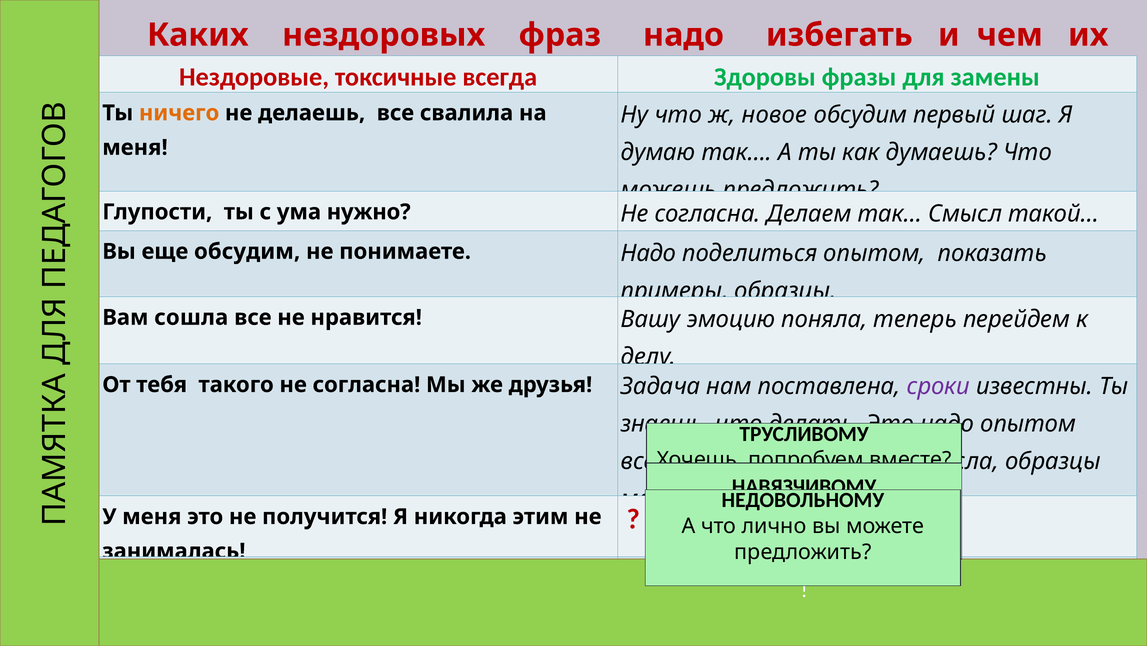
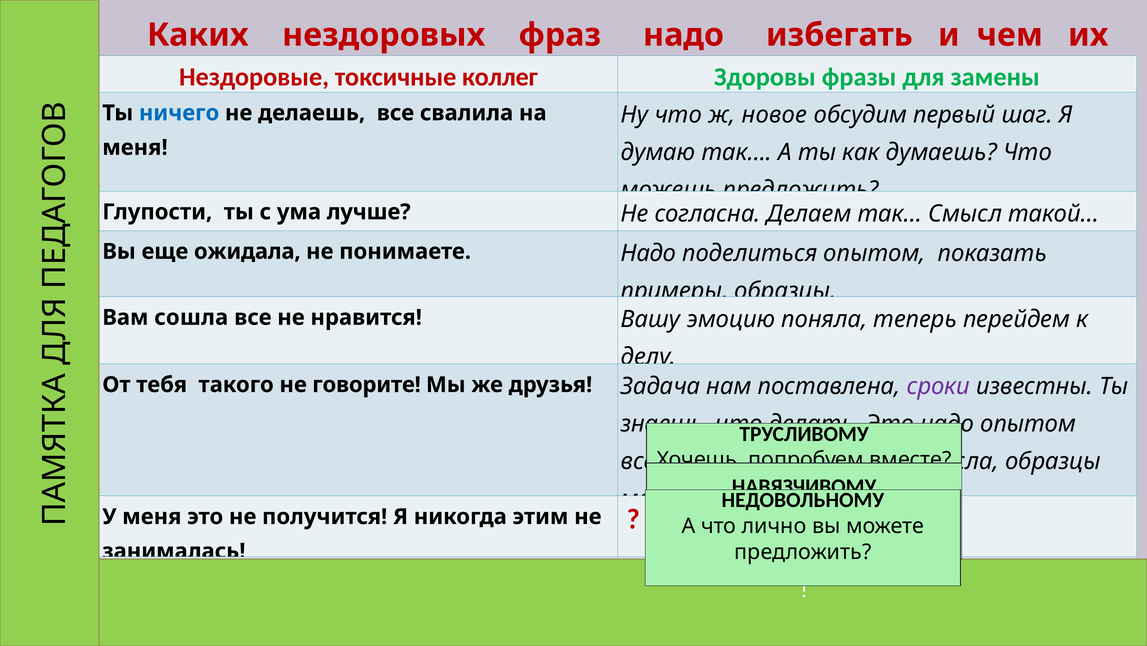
всегда: всегда -> коллег
ничего colour: orange -> blue
ума нужно: нужно -> лучше
еще обсудим: обсудим -> ожидала
такого не согласна: согласна -> говорите
